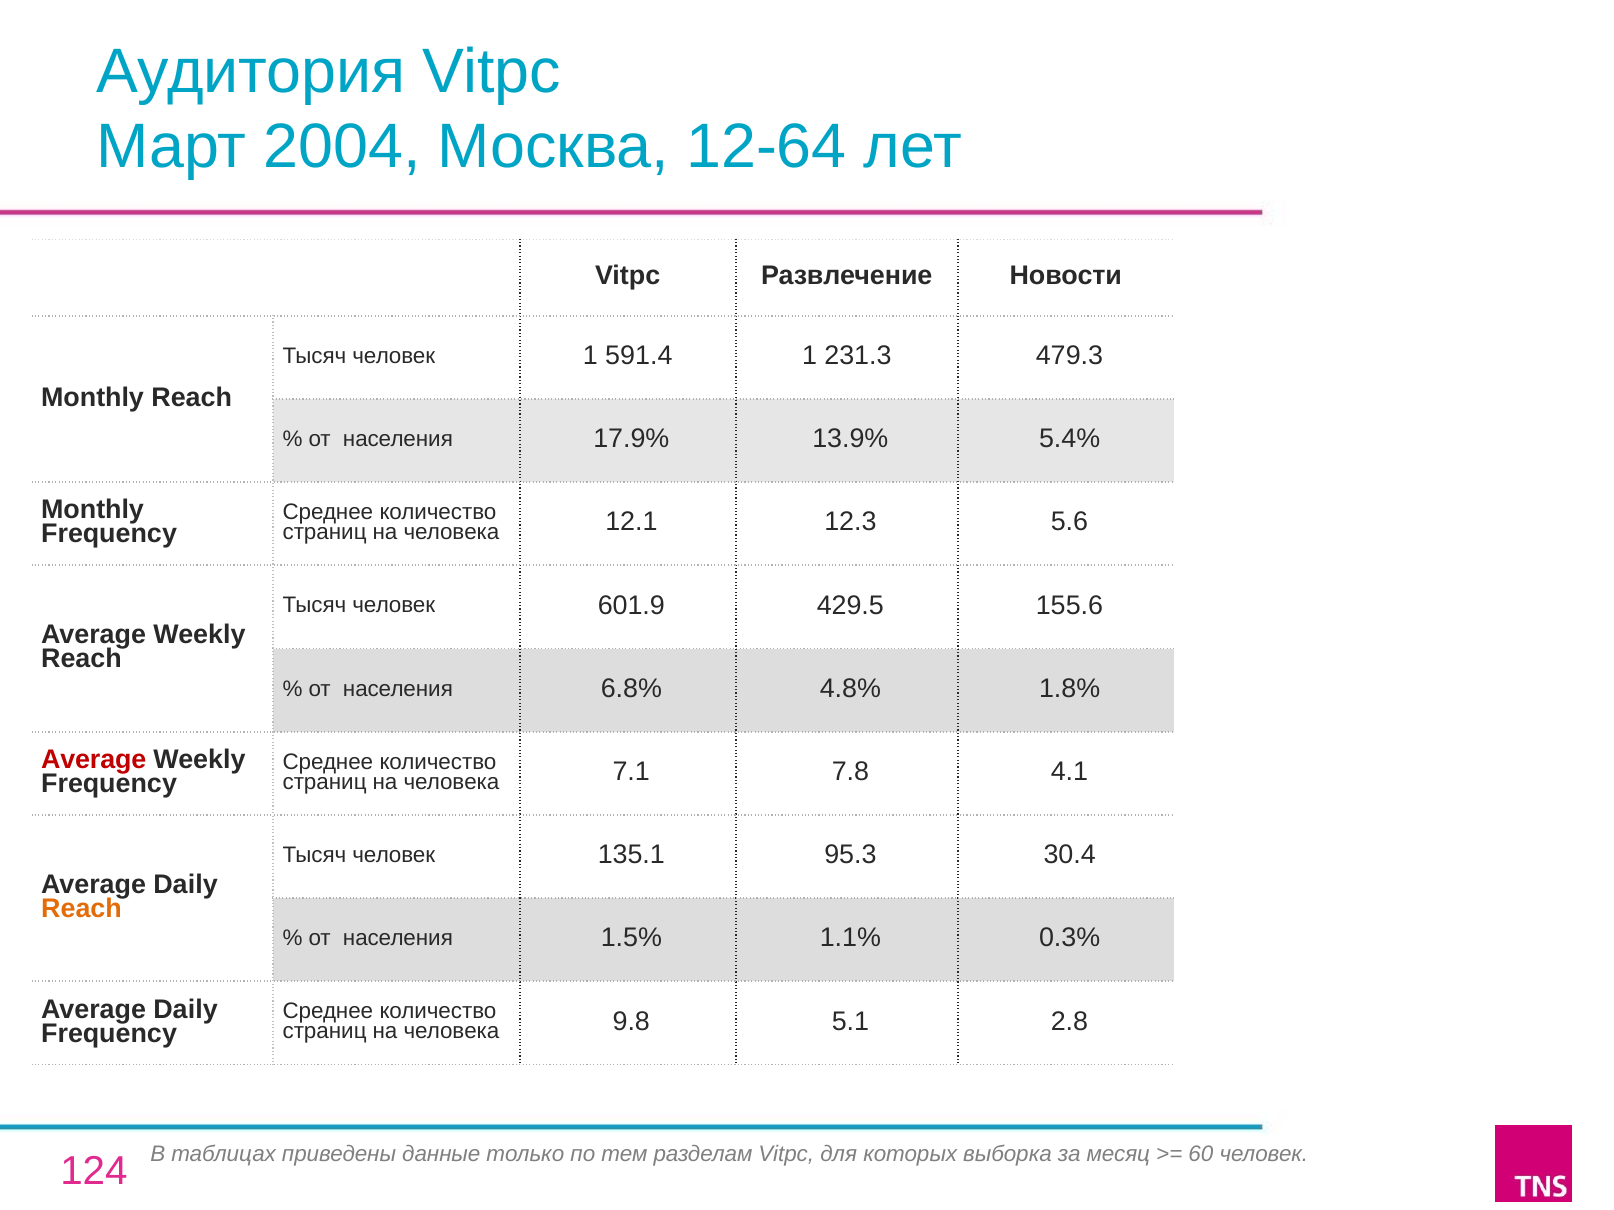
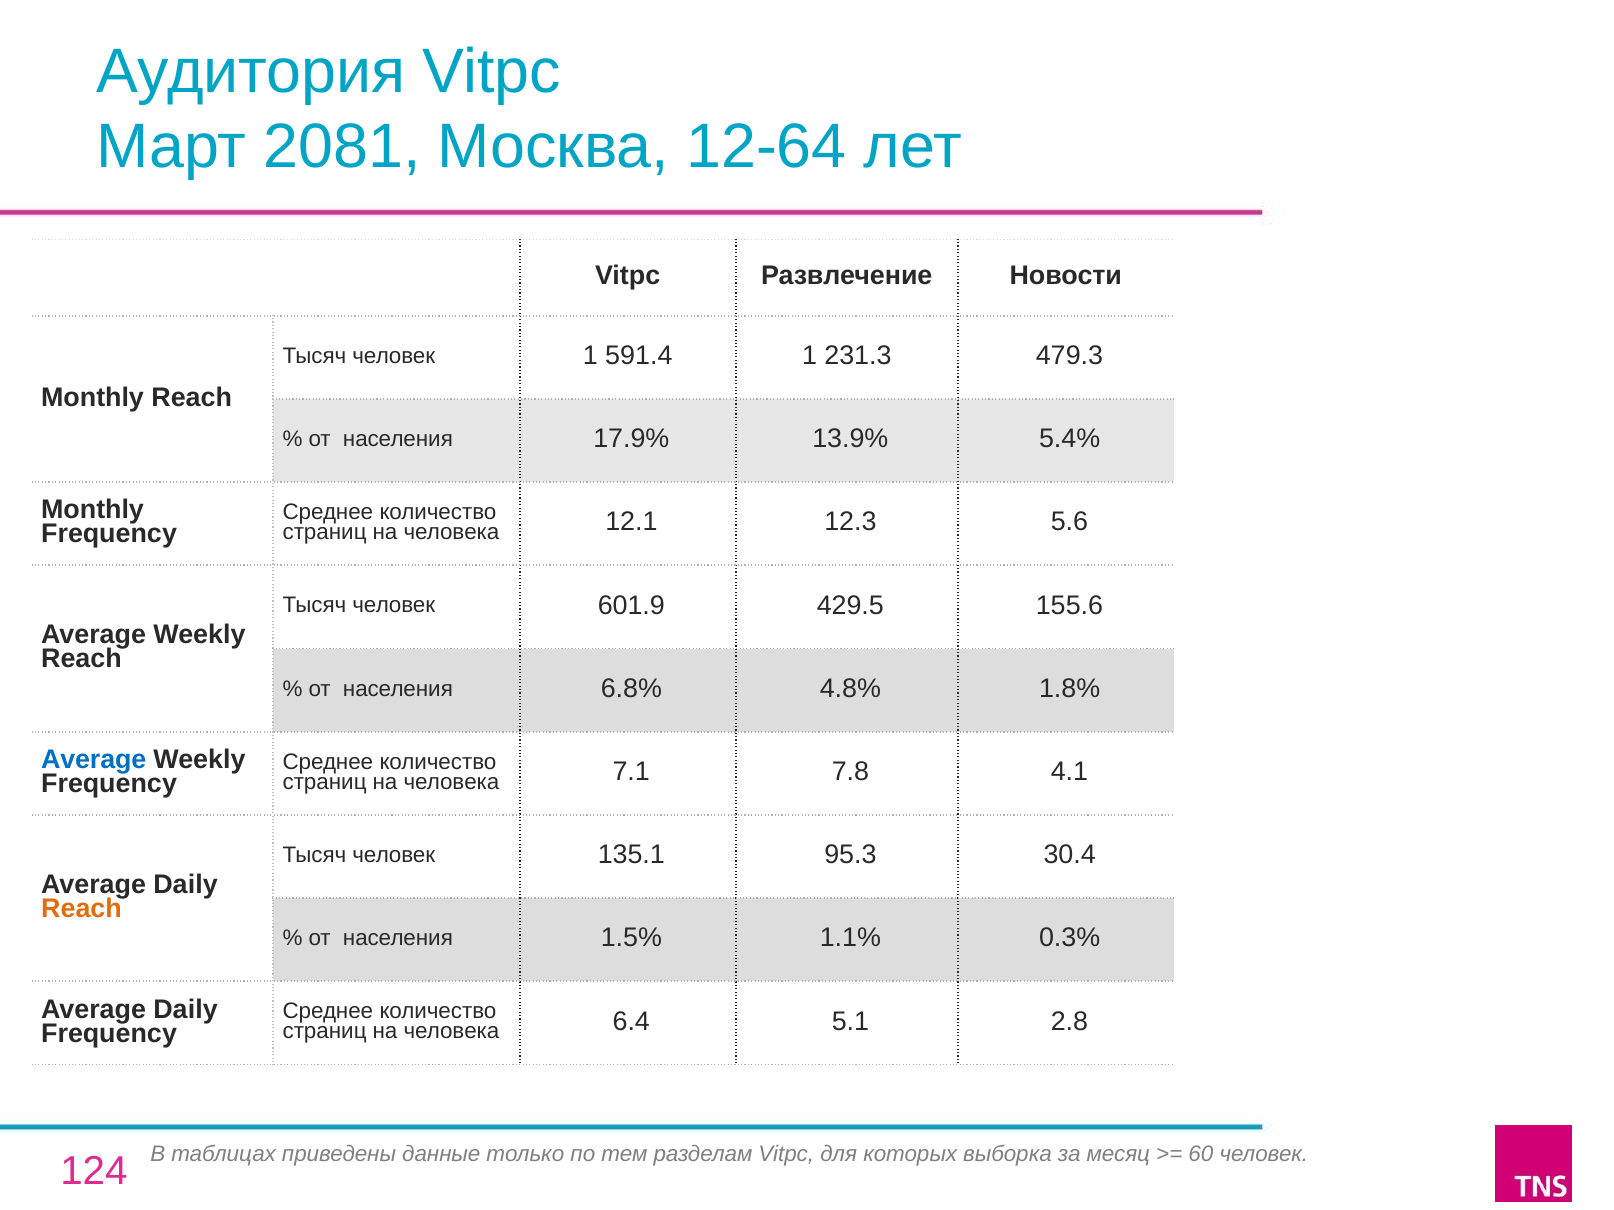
2004: 2004 -> 2081
Average at (94, 760) colour: red -> blue
9.8: 9.8 -> 6.4
